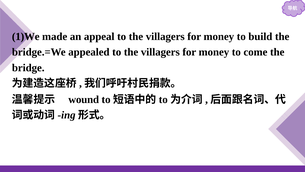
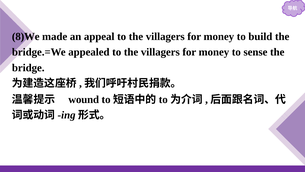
1)We: 1)We -> 8)We
come: come -> sense
